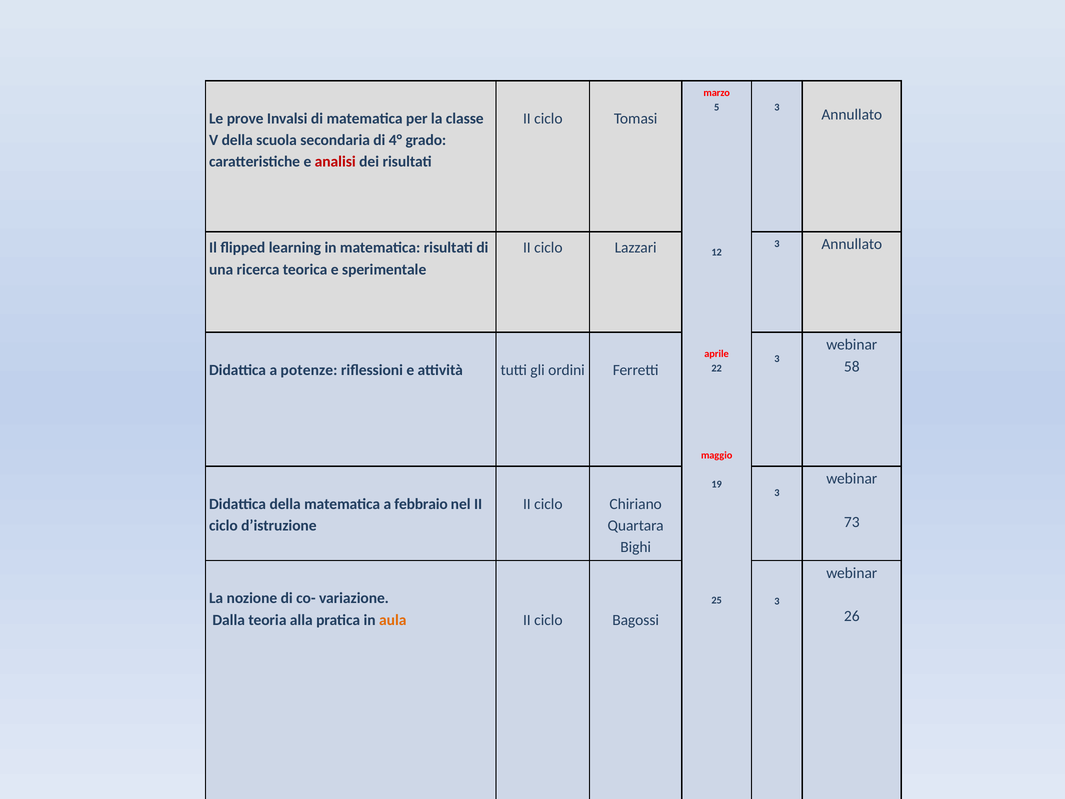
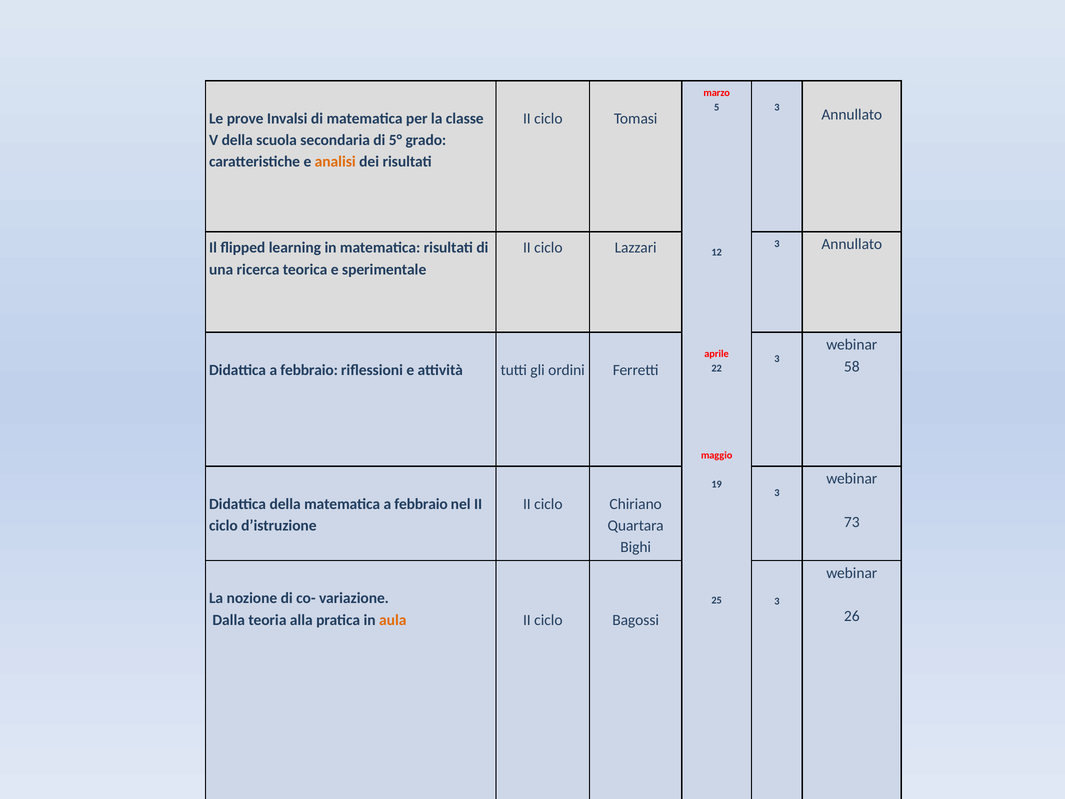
4°: 4° -> 5°
analisi colour: red -> orange
Didattica a potenze: potenze -> febbraio
